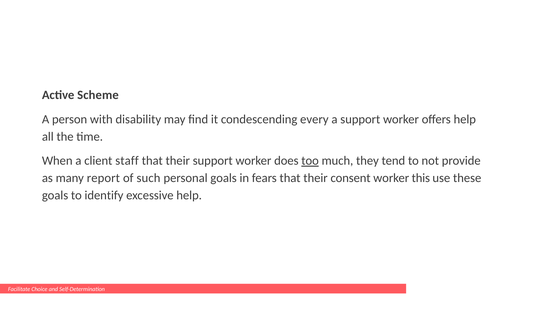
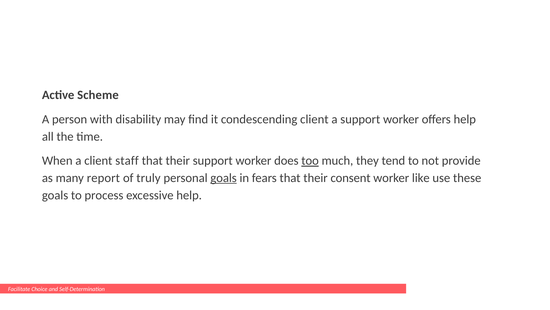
condescending every: every -> client
such: such -> truly
goals at (224, 178) underline: none -> present
this: this -> like
identify: identify -> process
